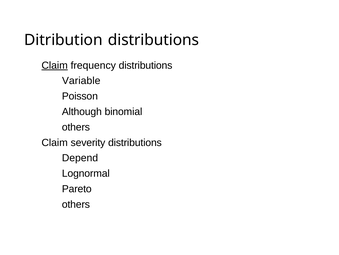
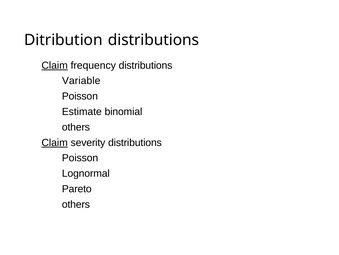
Although: Although -> Estimate
Claim at (55, 142) underline: none -> present
Depend at (80, 158): Depend -> Poisson
